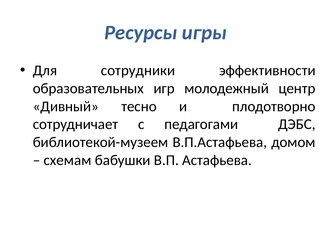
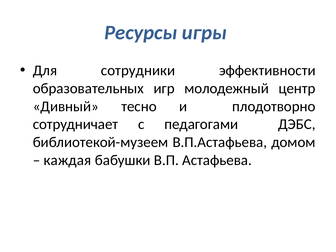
схемам: схемам -> каждая
